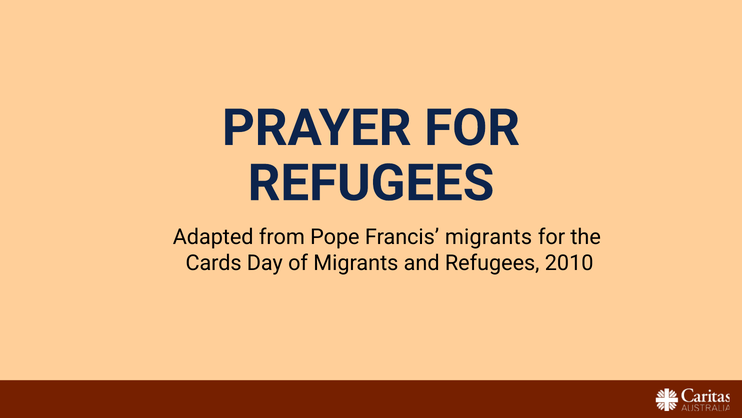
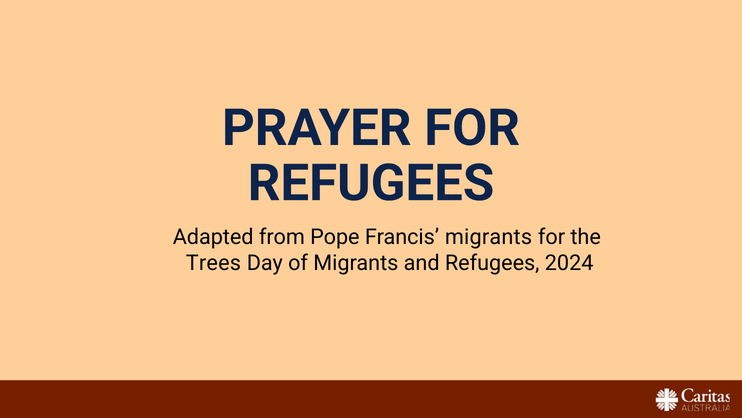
Cards: Cards -> Trees
2010: 2010 -> 2024
